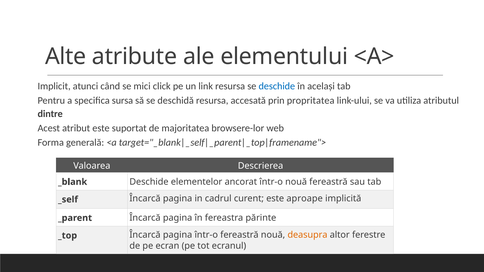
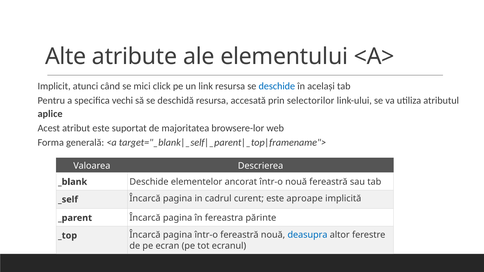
sursa: sursa -> vechi
propritatea: propritatea -> selectorilor
dintre: dintre -> aplice
deasupra colour: orange -> blue
